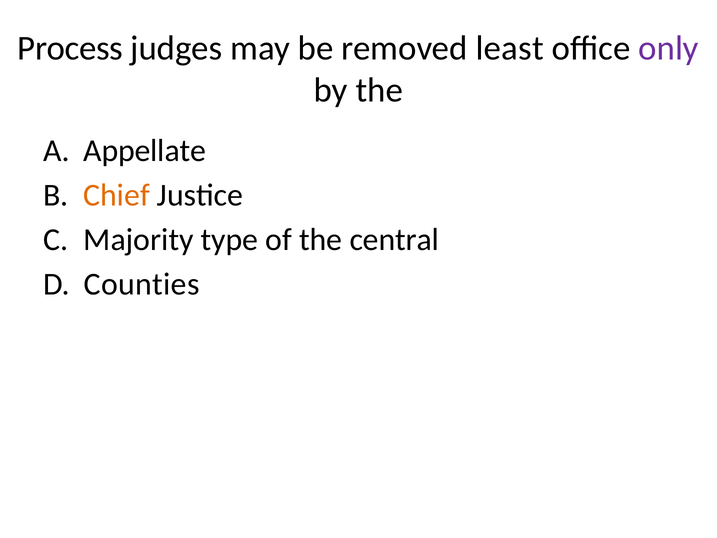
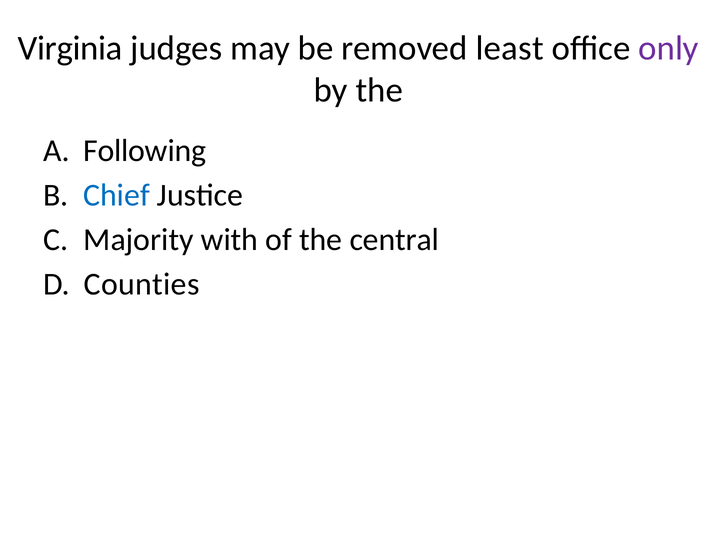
Process: Process -> Virginia
Appellate: Appellate -> Following
Chief colour: orange -> blue
type: type -> with
